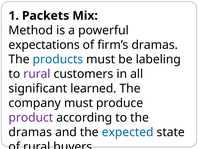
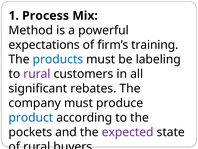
Packets: Packets -> Process
firm’s dramas: dramas -> training
learned: learned -> rebates
product colour: purple -> blue
dramas at (30, 132): dramas -> pockets
expected colour: blue -> purple
